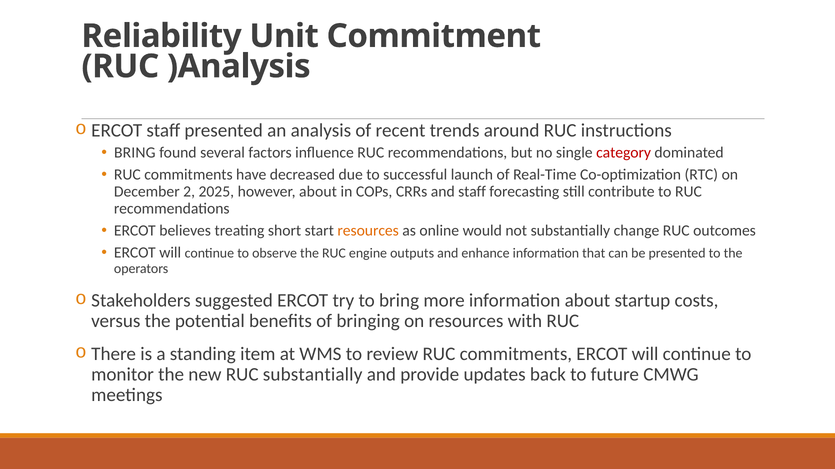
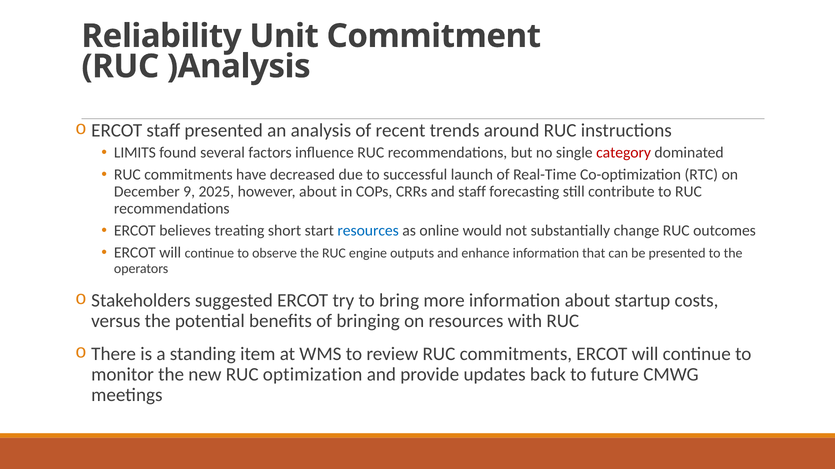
BRING at (135, 153): BRING -> LIMITS
2: 2 -> 9
resources at (368, 231) colour: orange -> blue
RUC substantially: substantially -> optimization
